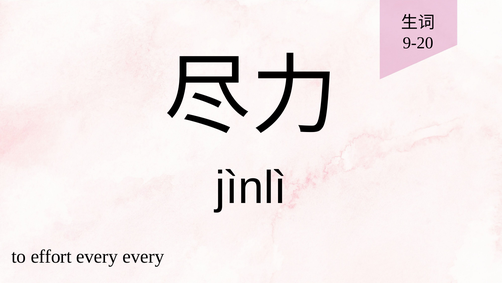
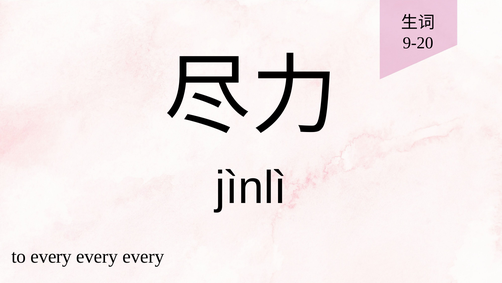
to effort: effort -> every
